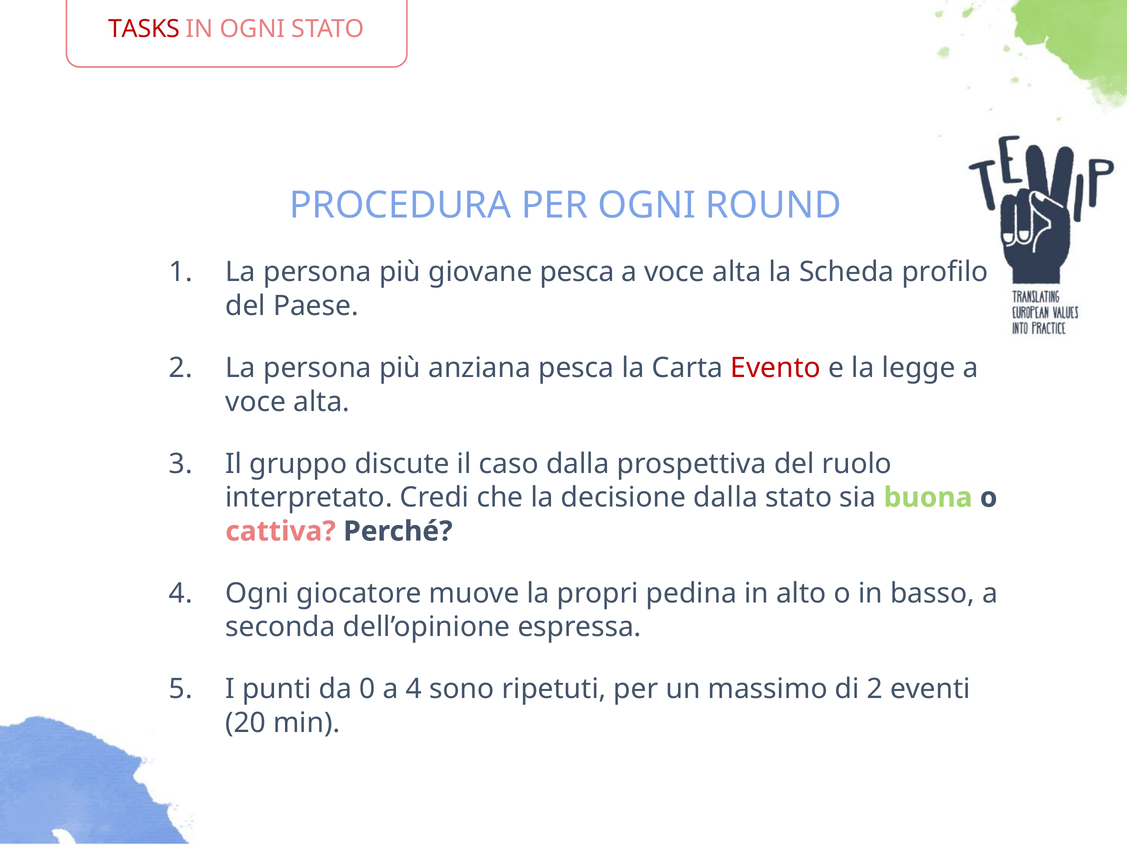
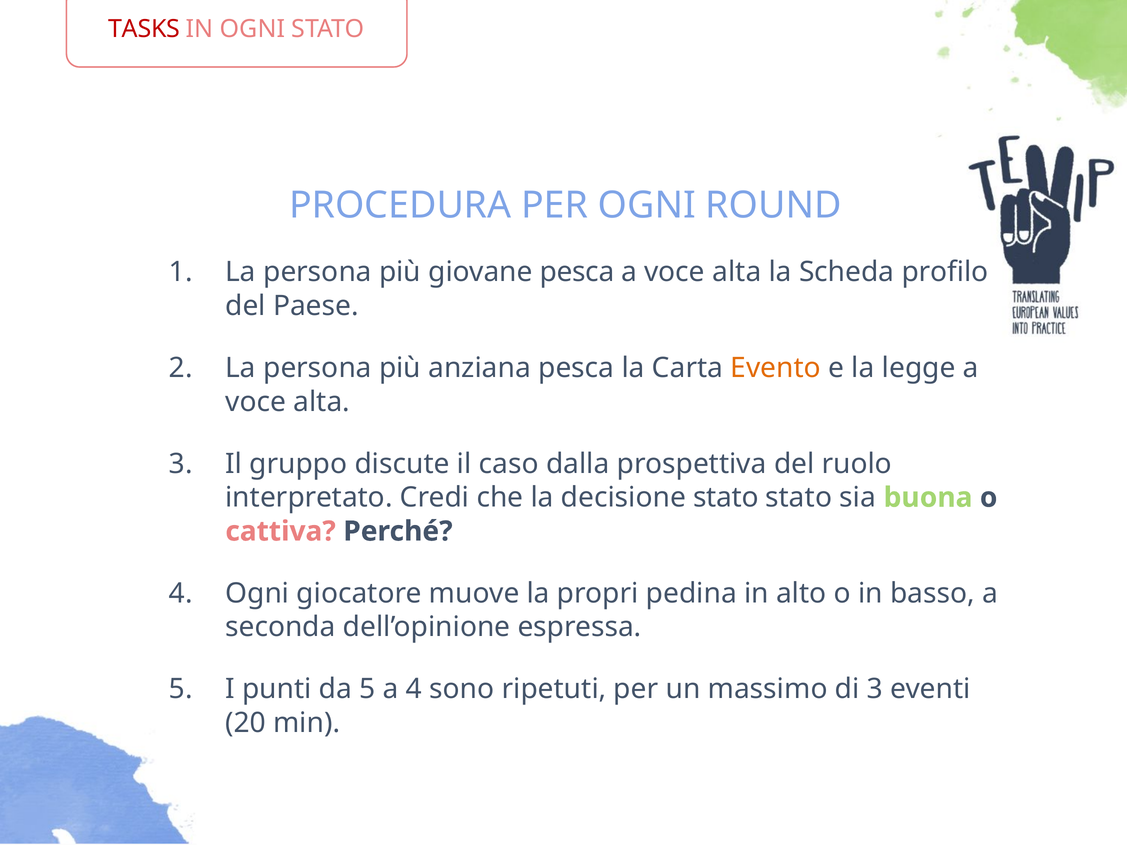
Evento colour: red -> orange
decisione dalla: dalla -> stato
da 0: 0 -> 5
di 2: 2 -> 3
